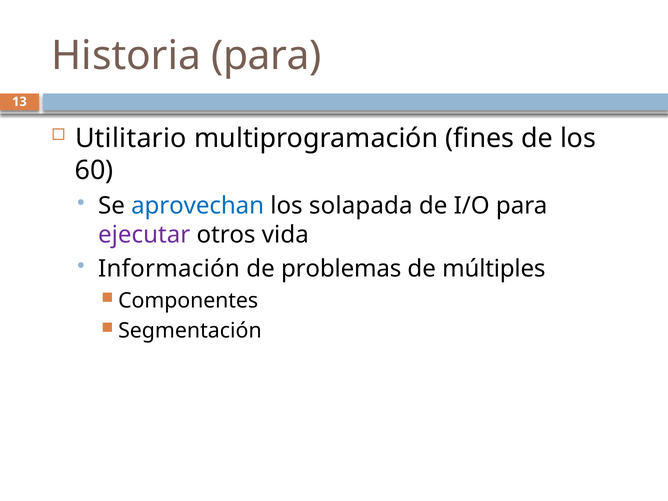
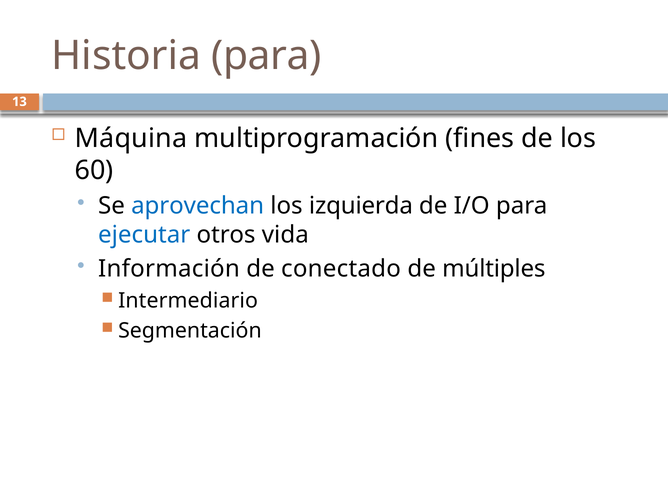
Utilitario: Utilitario -> Máquina
solapada: solapada -> izquierda
ejecutar colour: purple -> blue
problemas: problemas -> conectado
Componentes: Componentes -> Intermediario
